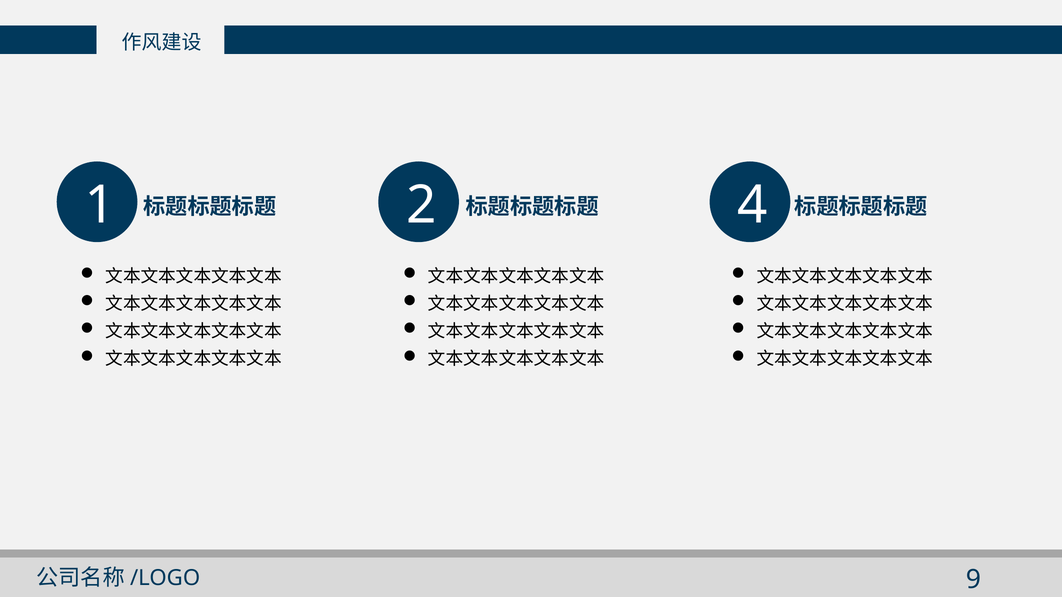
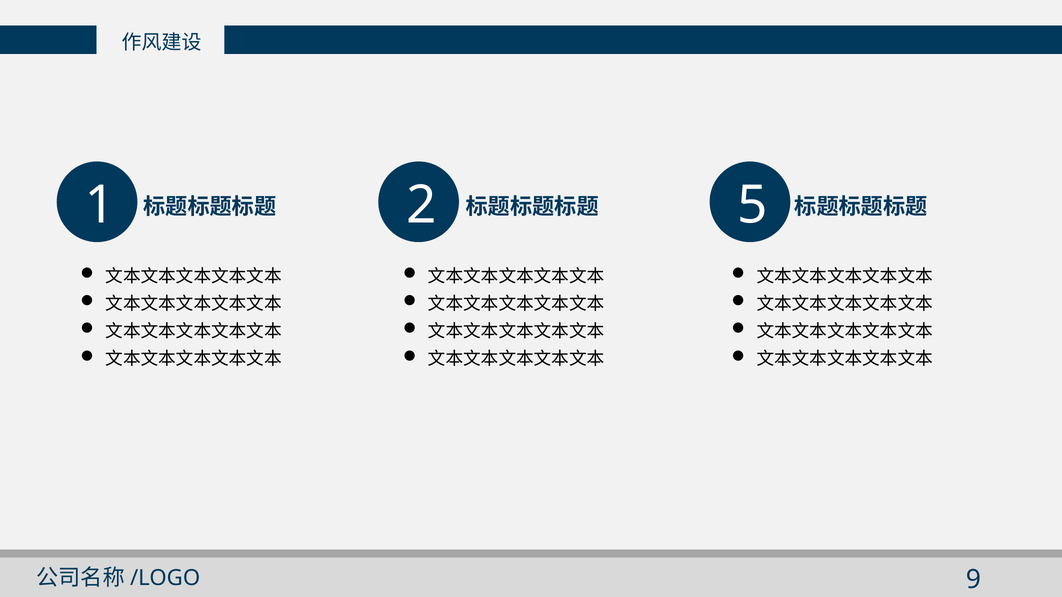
4: 4 -> 5
